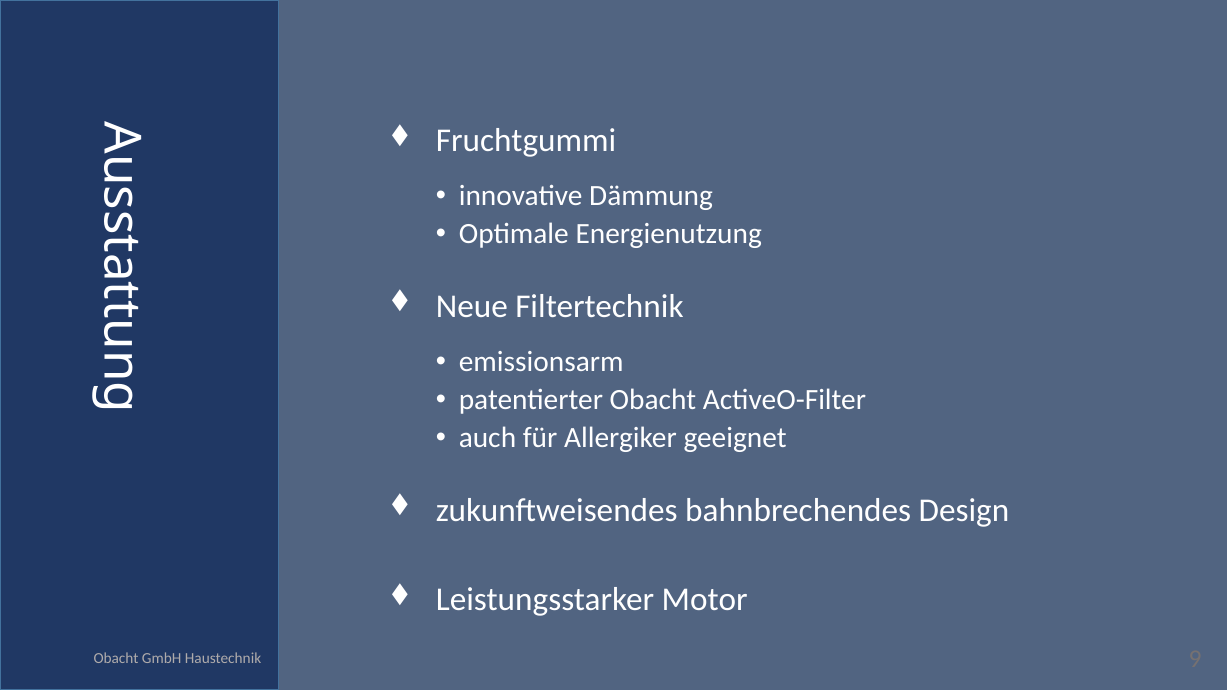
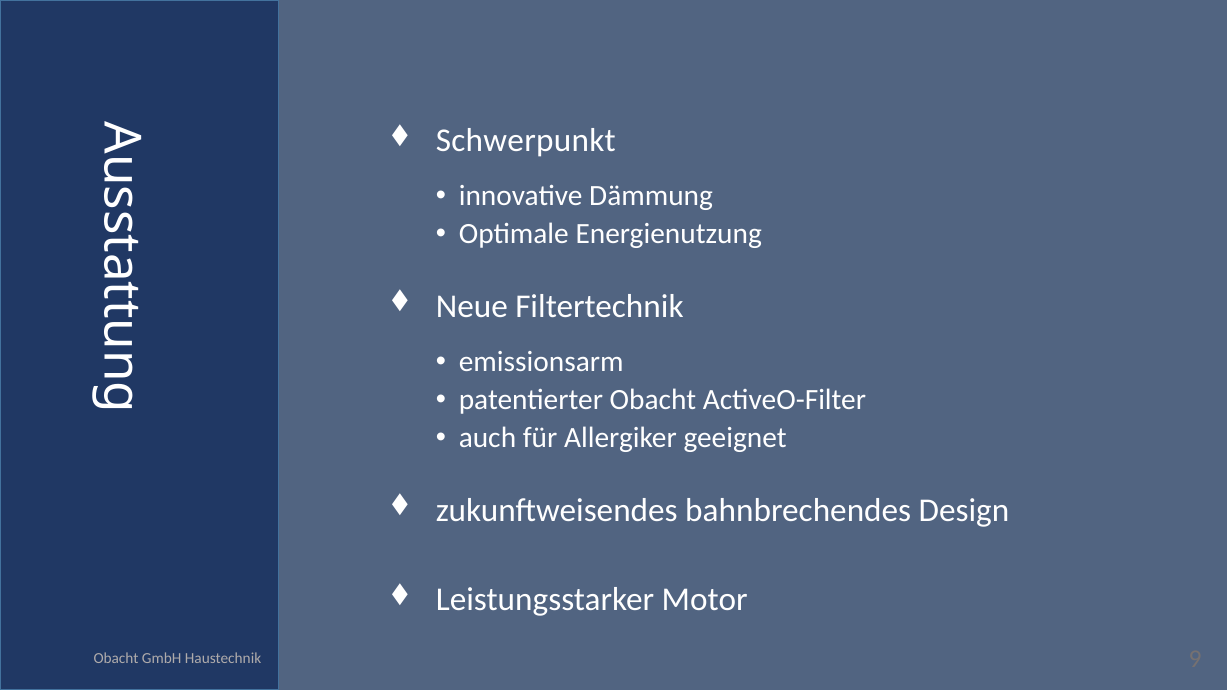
Fruchtgummi: Fruchtgummi -> Schwerpunkt
